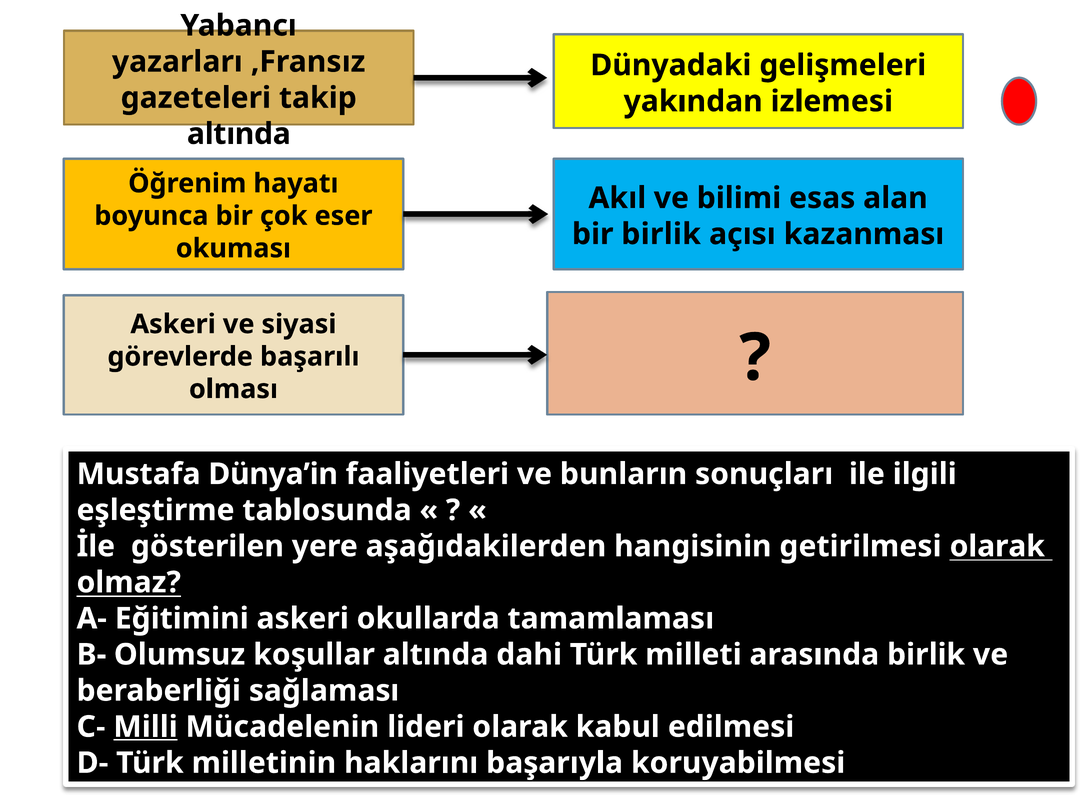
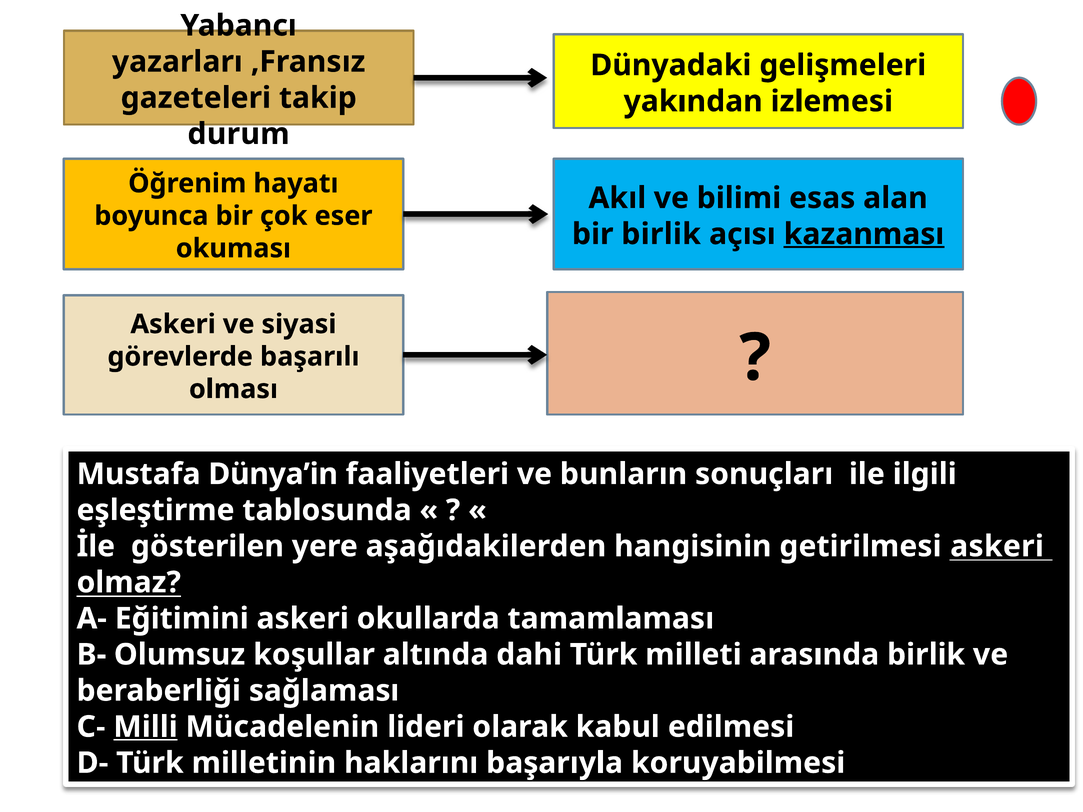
altında at (239, 134): altında -> durum
kazanması underline: none -> present
getirilmesi olarak: olarak -> askeri
